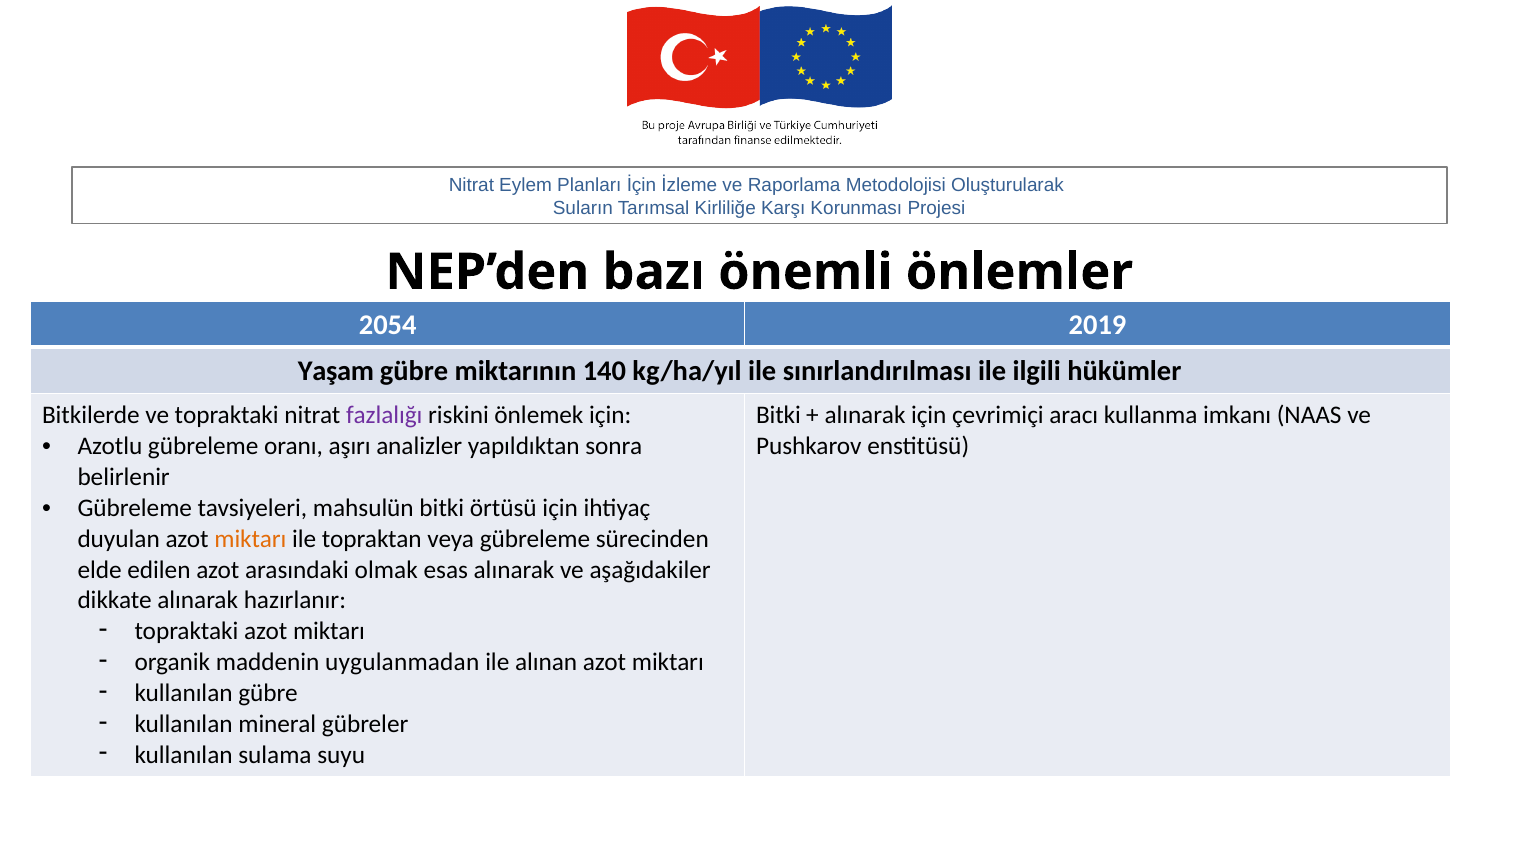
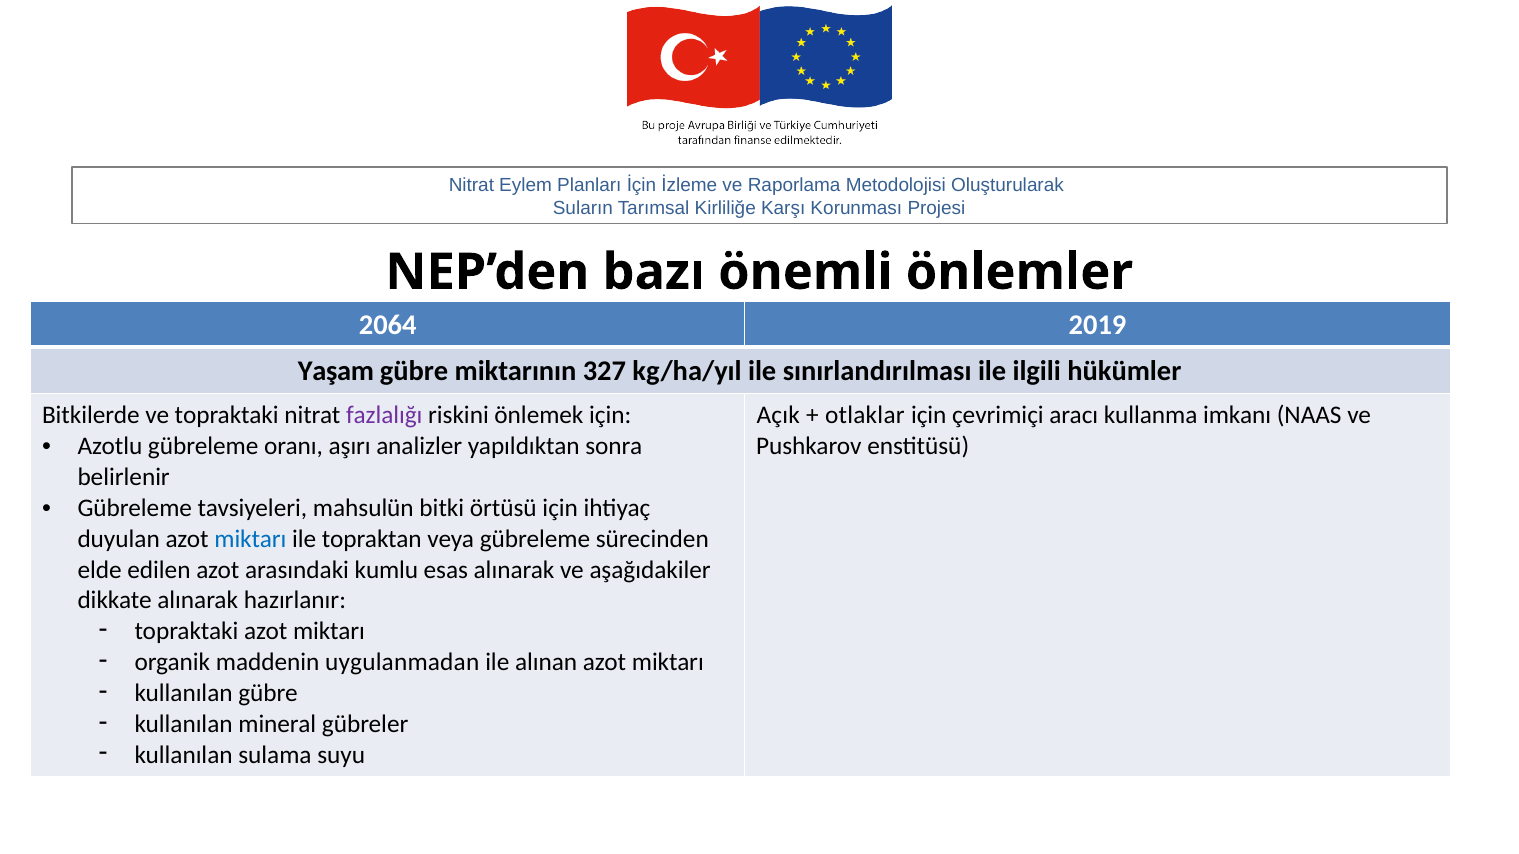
2054: 2054 -> 2064
140: 140 -> 327
Bitki at (778, 415): Bitki -> Açık
alınarak at (865, 415): alınarak -> otlaklar
miktarı at (250, 539) colour: orange -> blue
olmak: olmak -> kumlu
